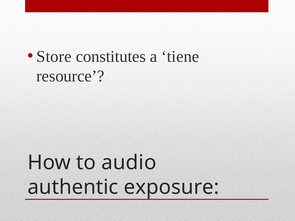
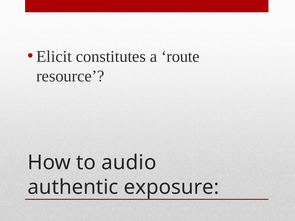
Store: Store -> Elicit
tiene: tiene -> route
